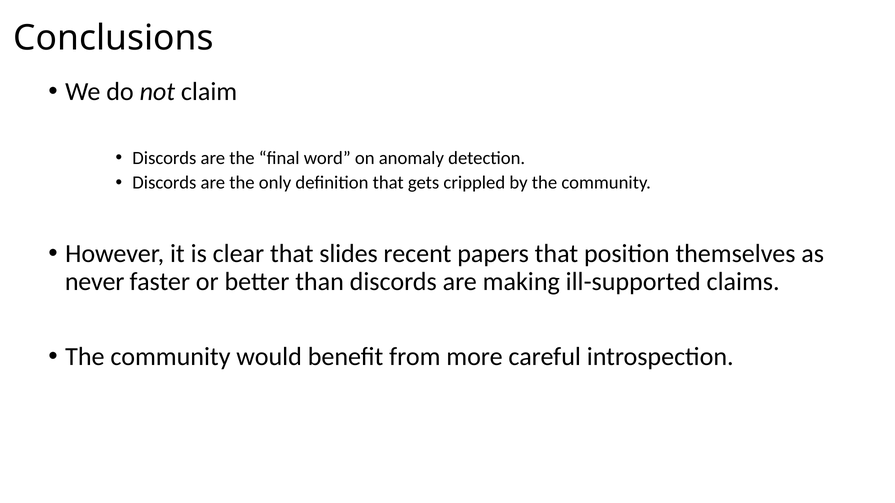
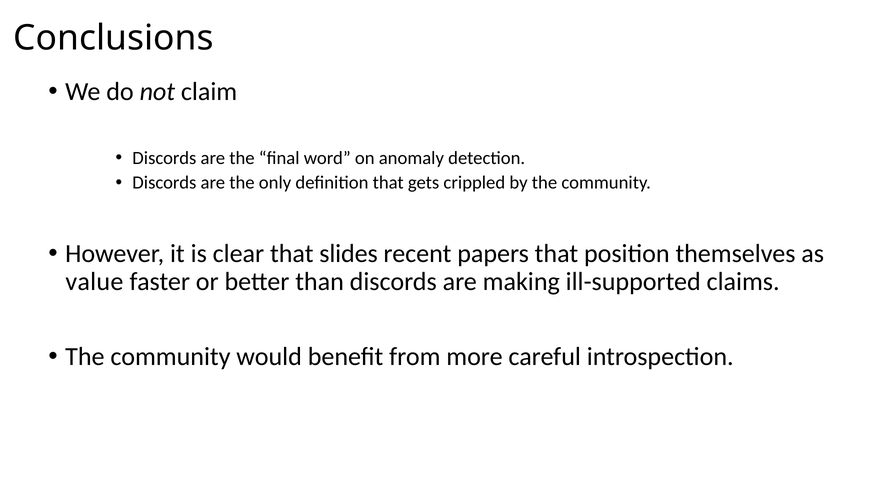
never: never -> value
